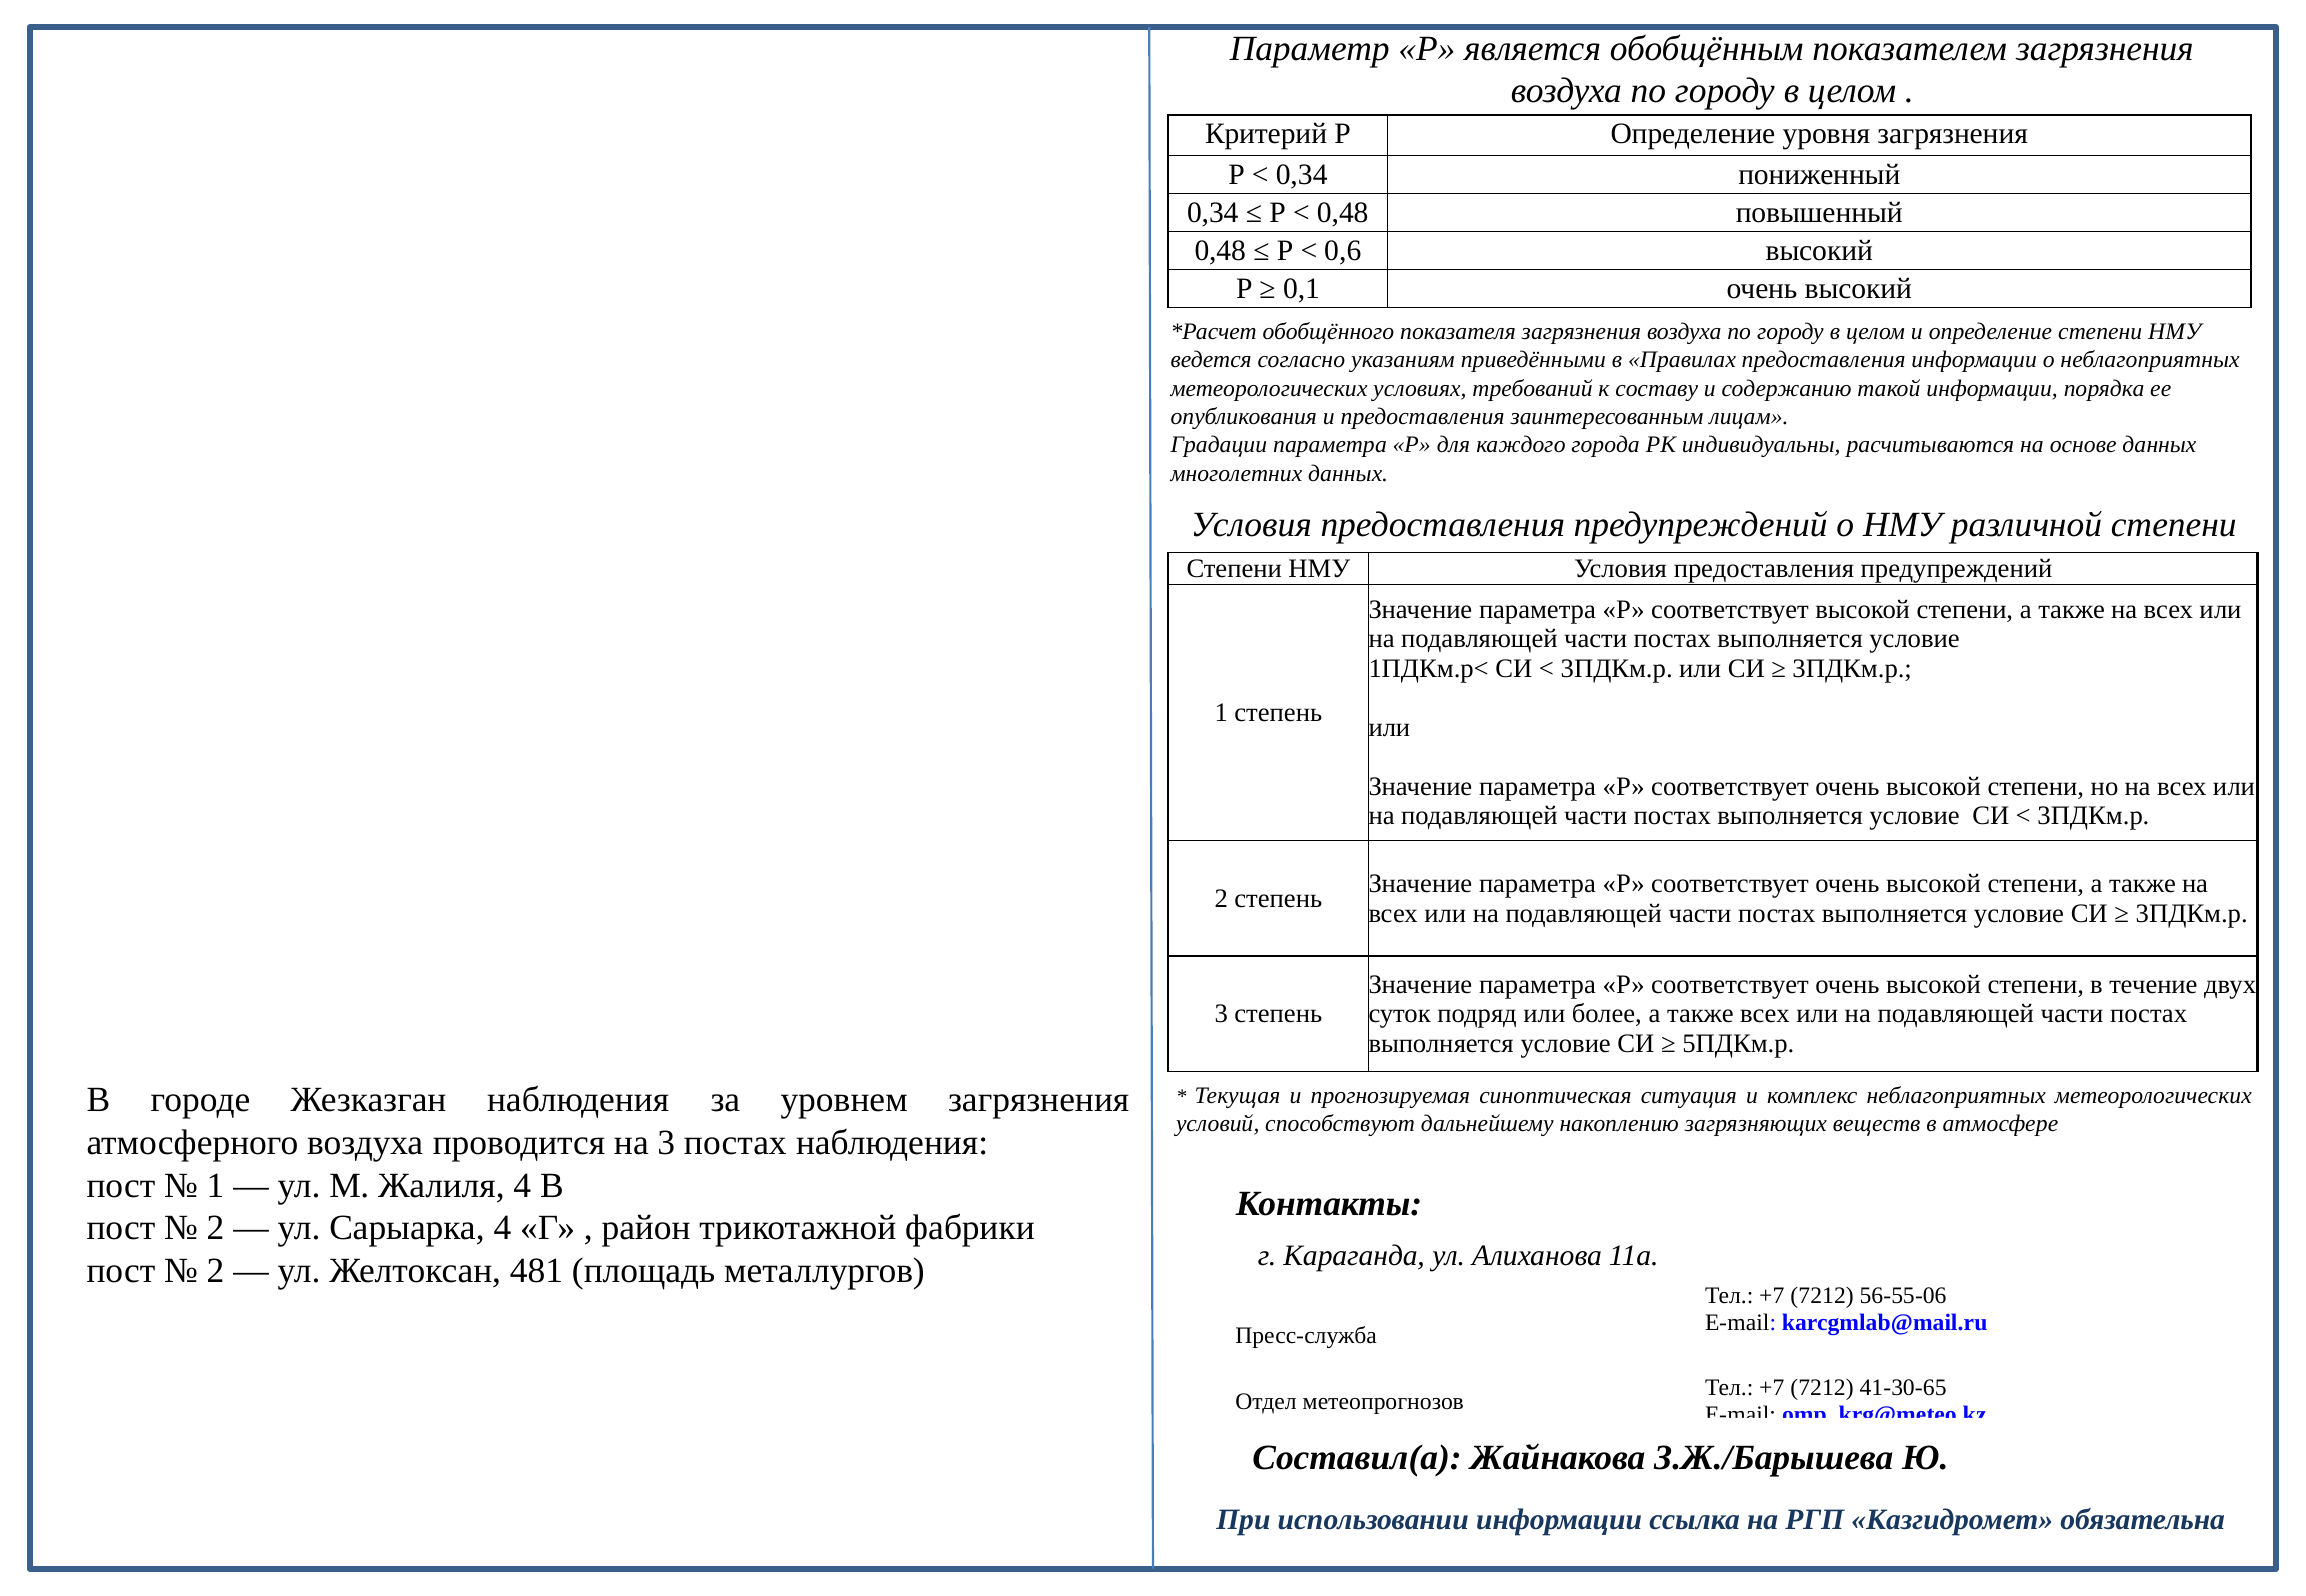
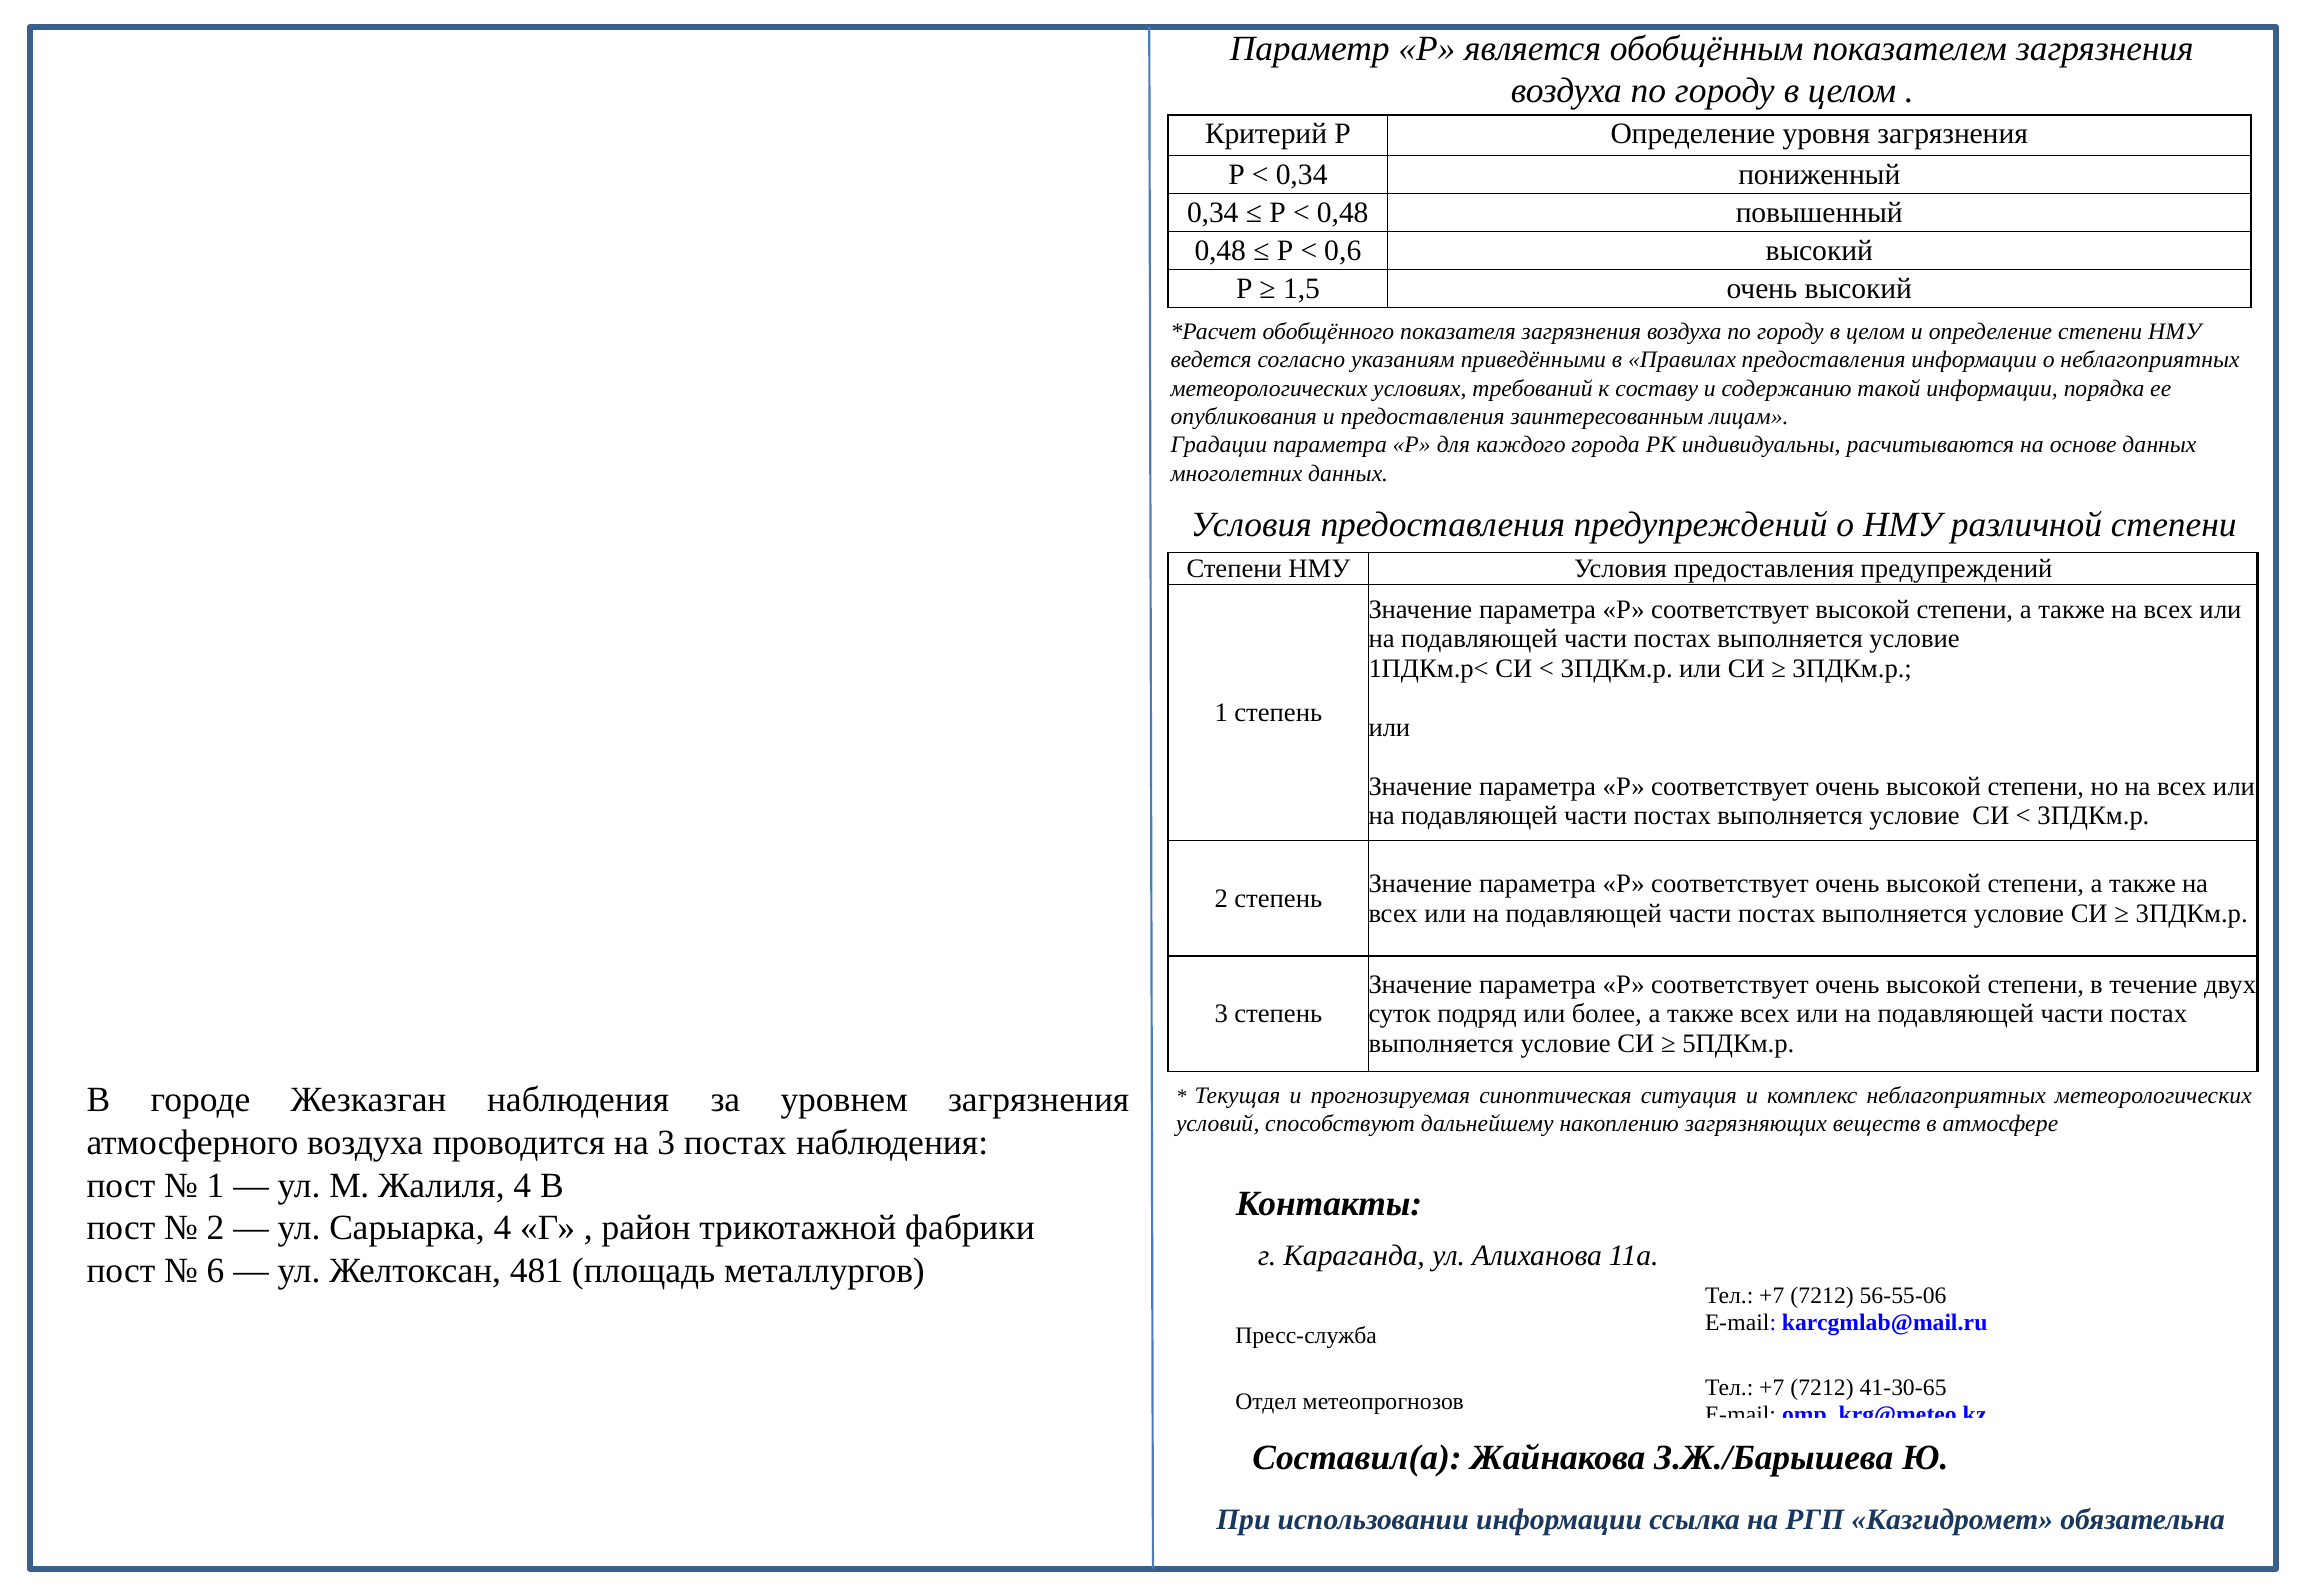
0,1: 0,1 -> 1,5
2 at (216, 1271): 2 -> 6
